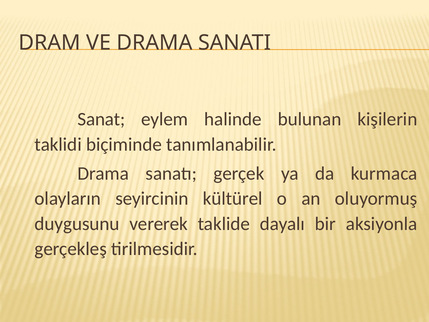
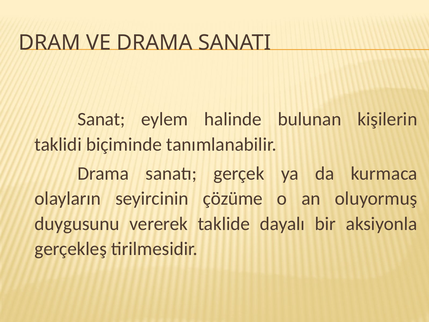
kültürel: kültürel -> çözüme
